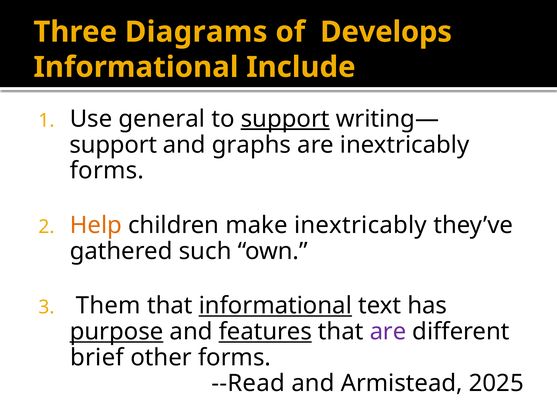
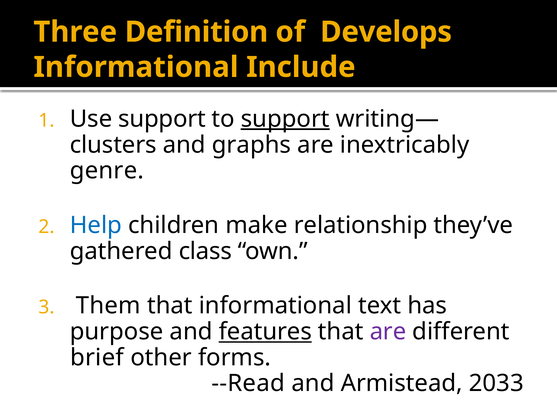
Diagrams: Diagrams -> Definition
Use general: general -> support
support at (113, 145): support -> clusters
forms at (107, 171): forms -> genre
Help colour: orange -> blue
make inextricably: inextricably -> relationship
such: such -> class
informational at (275, 306) underline: present -> none
purpose underline: present -> none
2025: 2025 -> 2033
